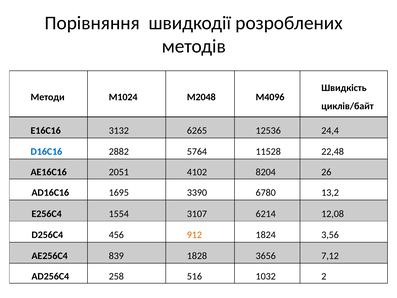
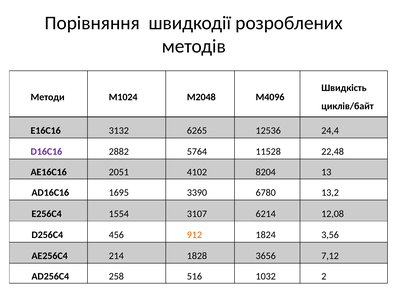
D16C16 colour: blue -> purple
26: 26 -> 13
839: 839 -> 214
